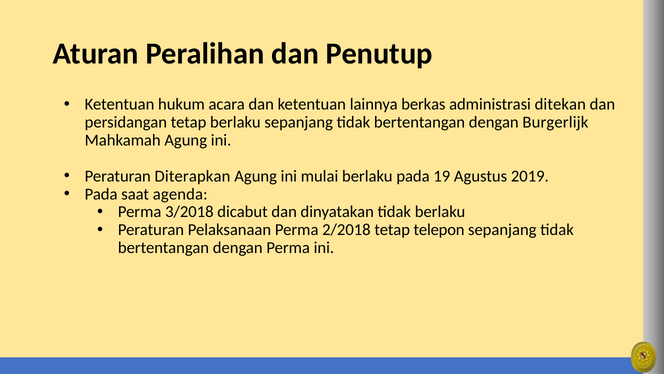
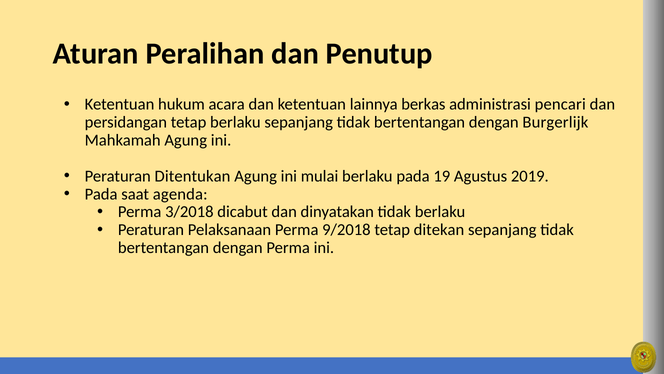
ditekan: ditekan -> pencari
Diterapkan: Diterapkan -> Ditentukan
2/2018: 2/2018 -> 9/2018
telepon: telepon -> ditekan
